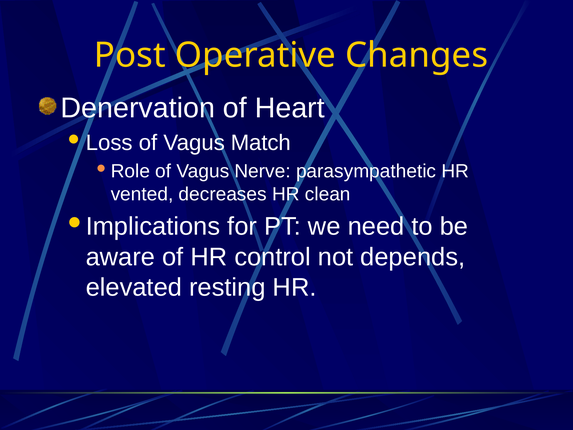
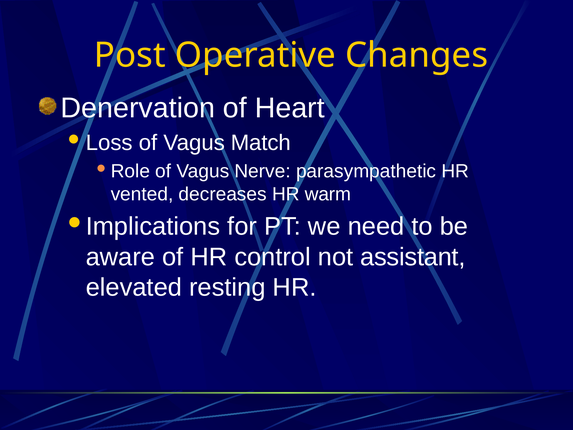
clean: clean -> warm
depends: depends -> assistant
